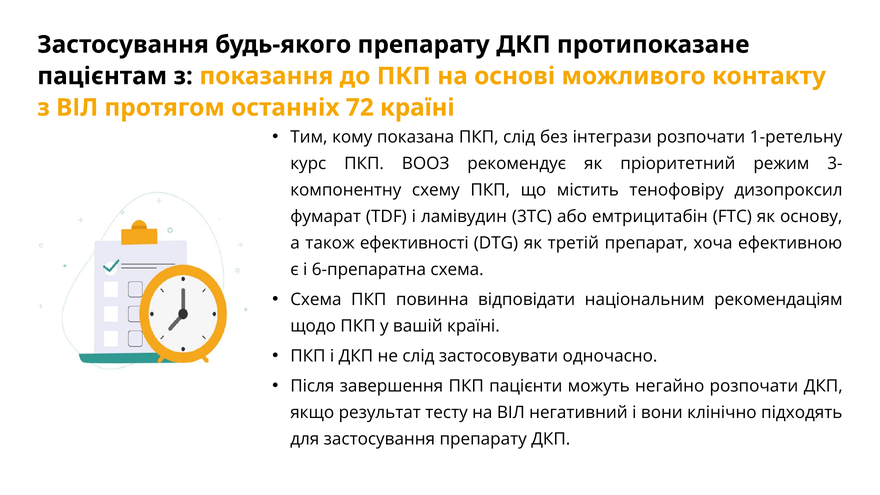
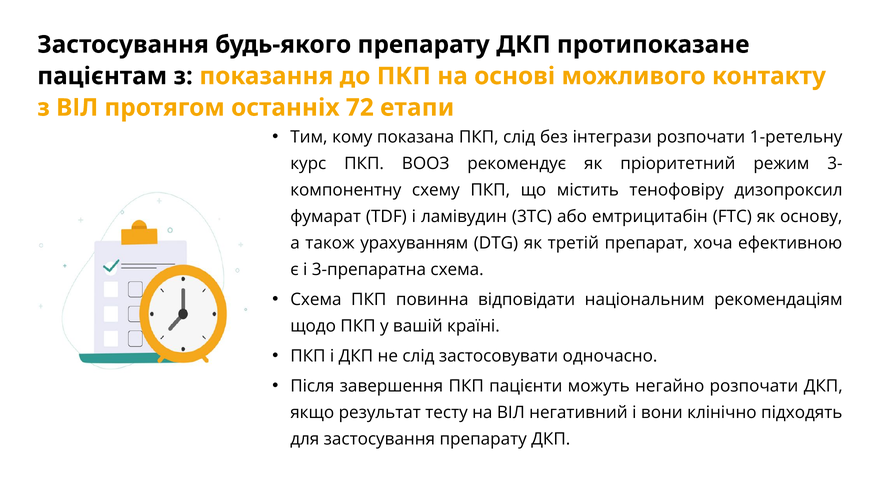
72 країні: країні -> етапи
ефективності: ефективності -> урахуванням
6-препаратна: 6-препаратна -> 3-препаратна
